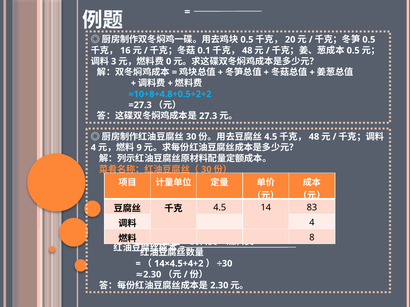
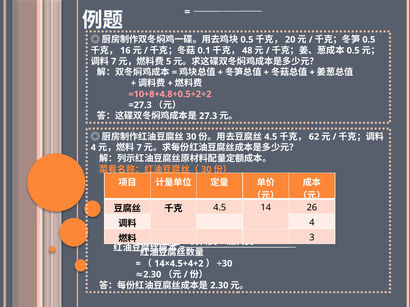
3 at (114, 61): 3 -> 7
0: 0 -> 5
=10+8+4.8+0.5+2+2 colour: light blue -> pink
48 at (314, 137): 48 -> 62
9 at (139, 148): 9 -> 7
83: 83 -> 26
8: 8 -> 3
